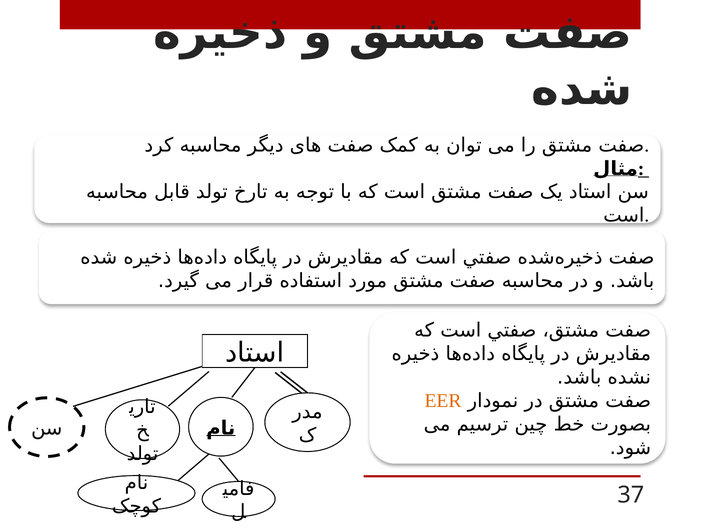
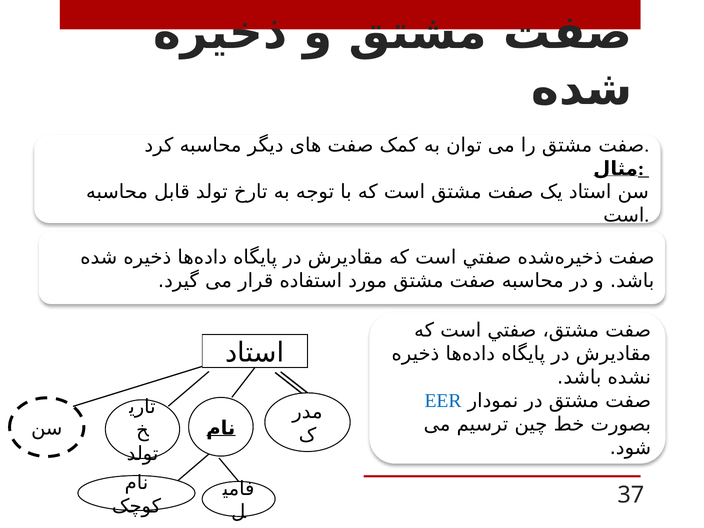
EER colour: orange -> blue
